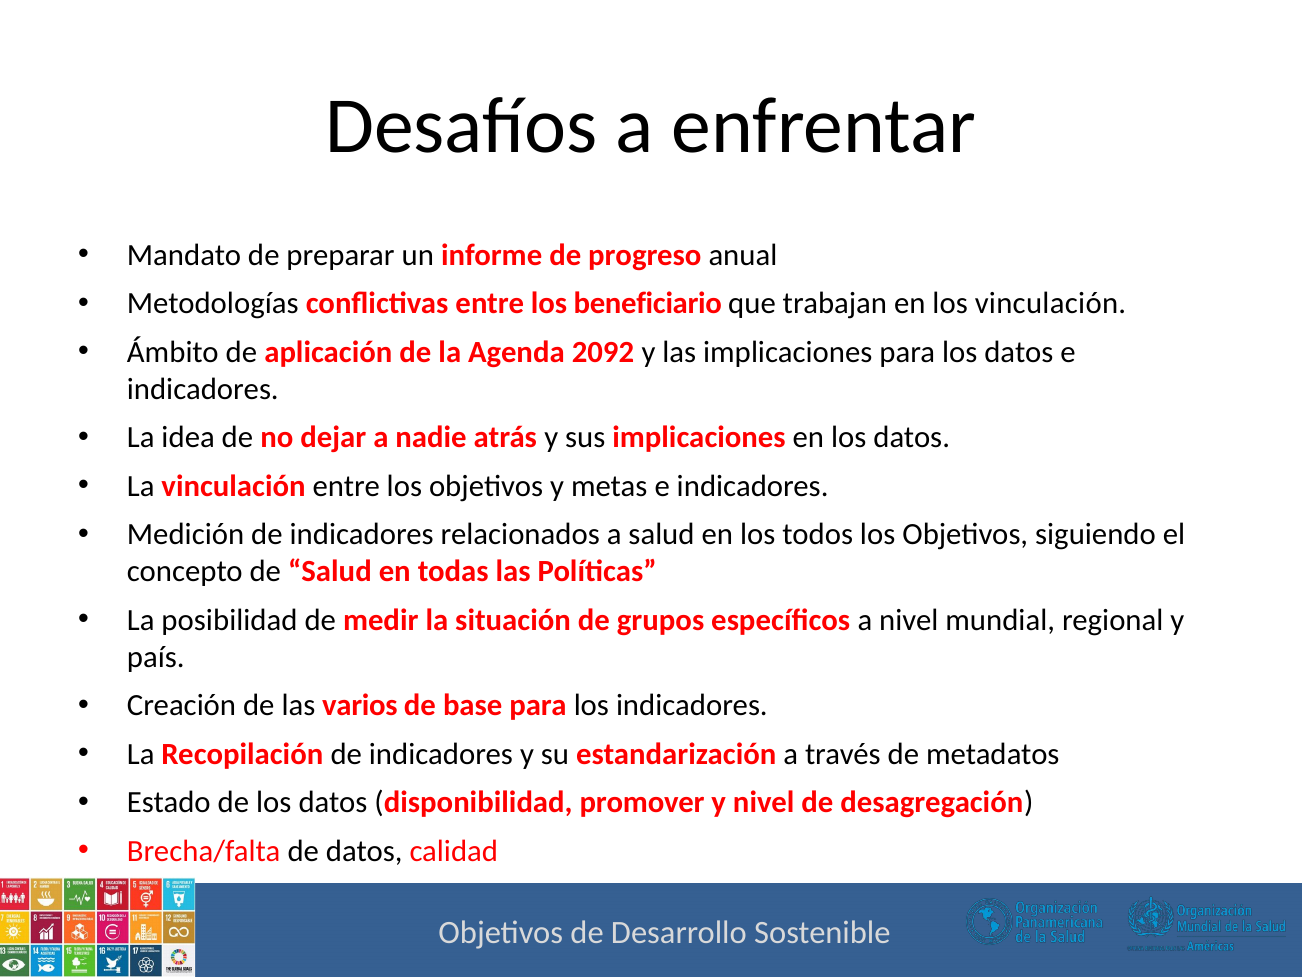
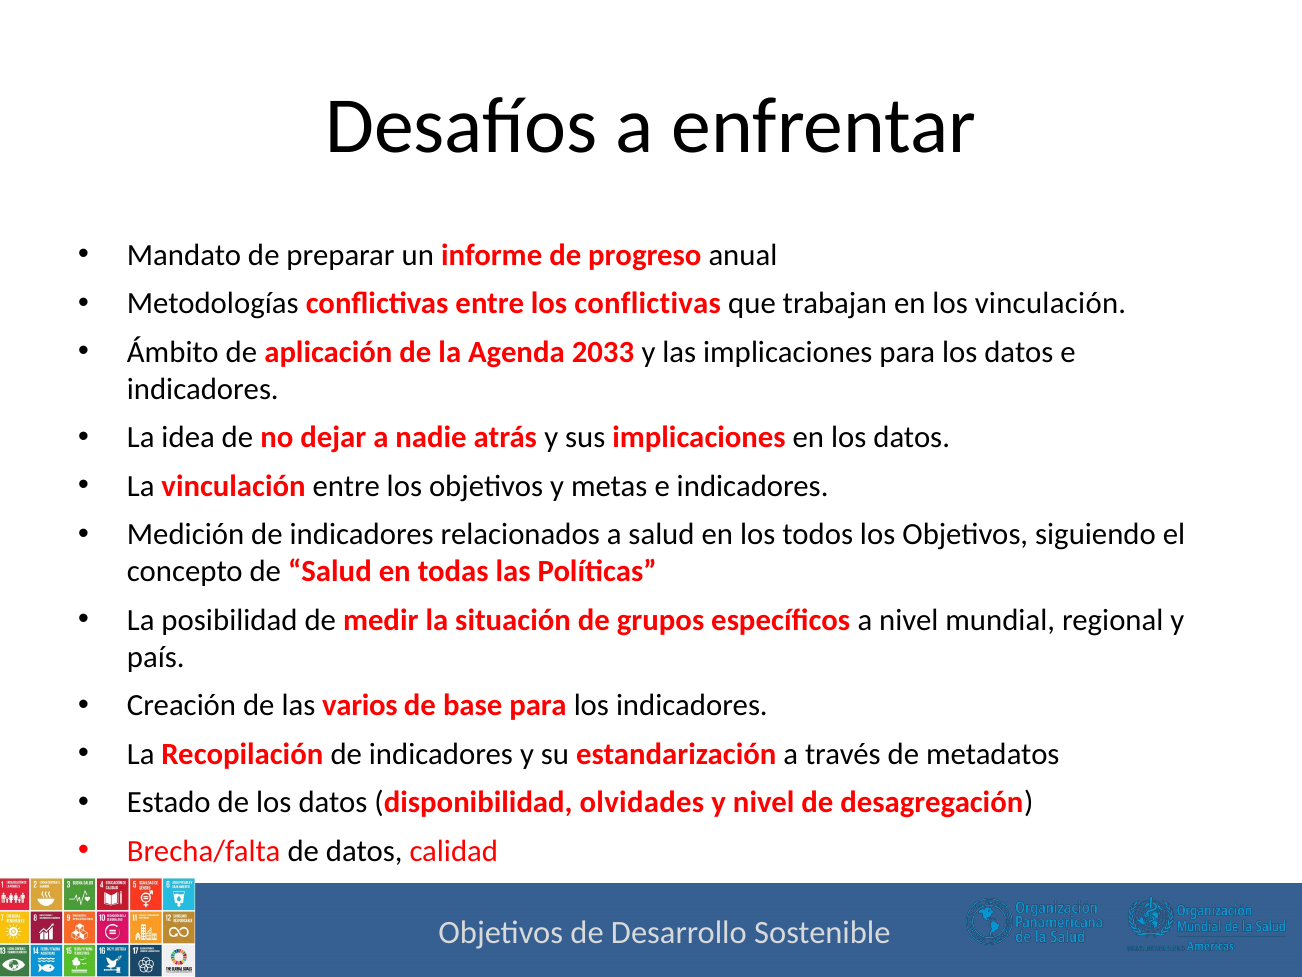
los beneficiario: beneficiario -> conflictivas
2092: 2092 -> 2033
promover: promover -> olvidades
